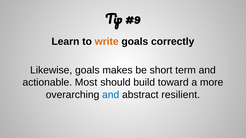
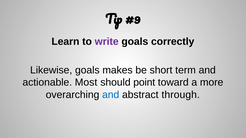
write colour: orange -> purple
build: build -> point
resilient: resilient -> through
